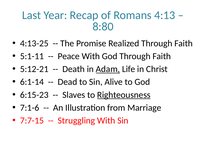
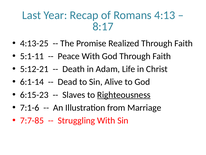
8:80: 8:80 -> 8:17
Adam underline: present -> none
7:7-15: 7:7-15 -> 7:7-85
